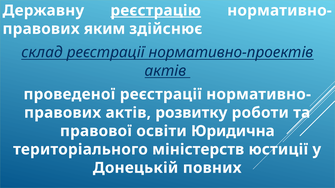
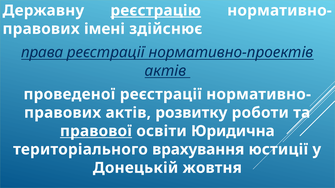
яким: яким -> імені
склад: склад -> права
правової underline: none -> present
міністерств: міністерств -> врахування
повних: повних -> жовтня
